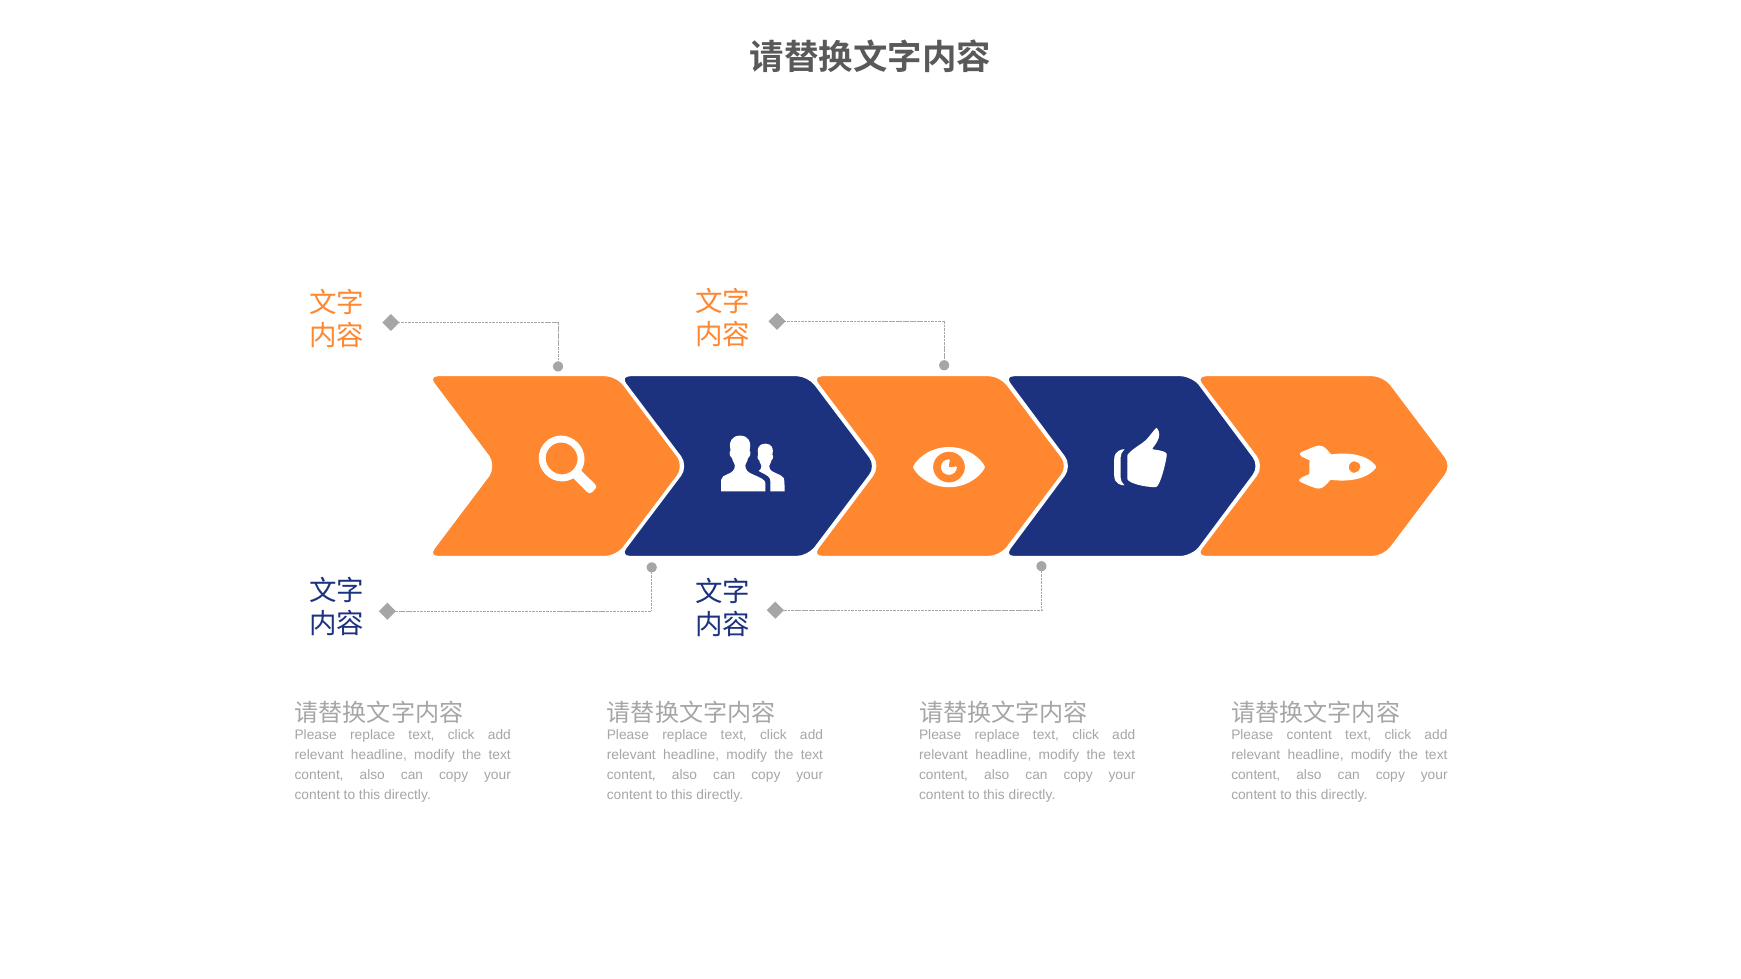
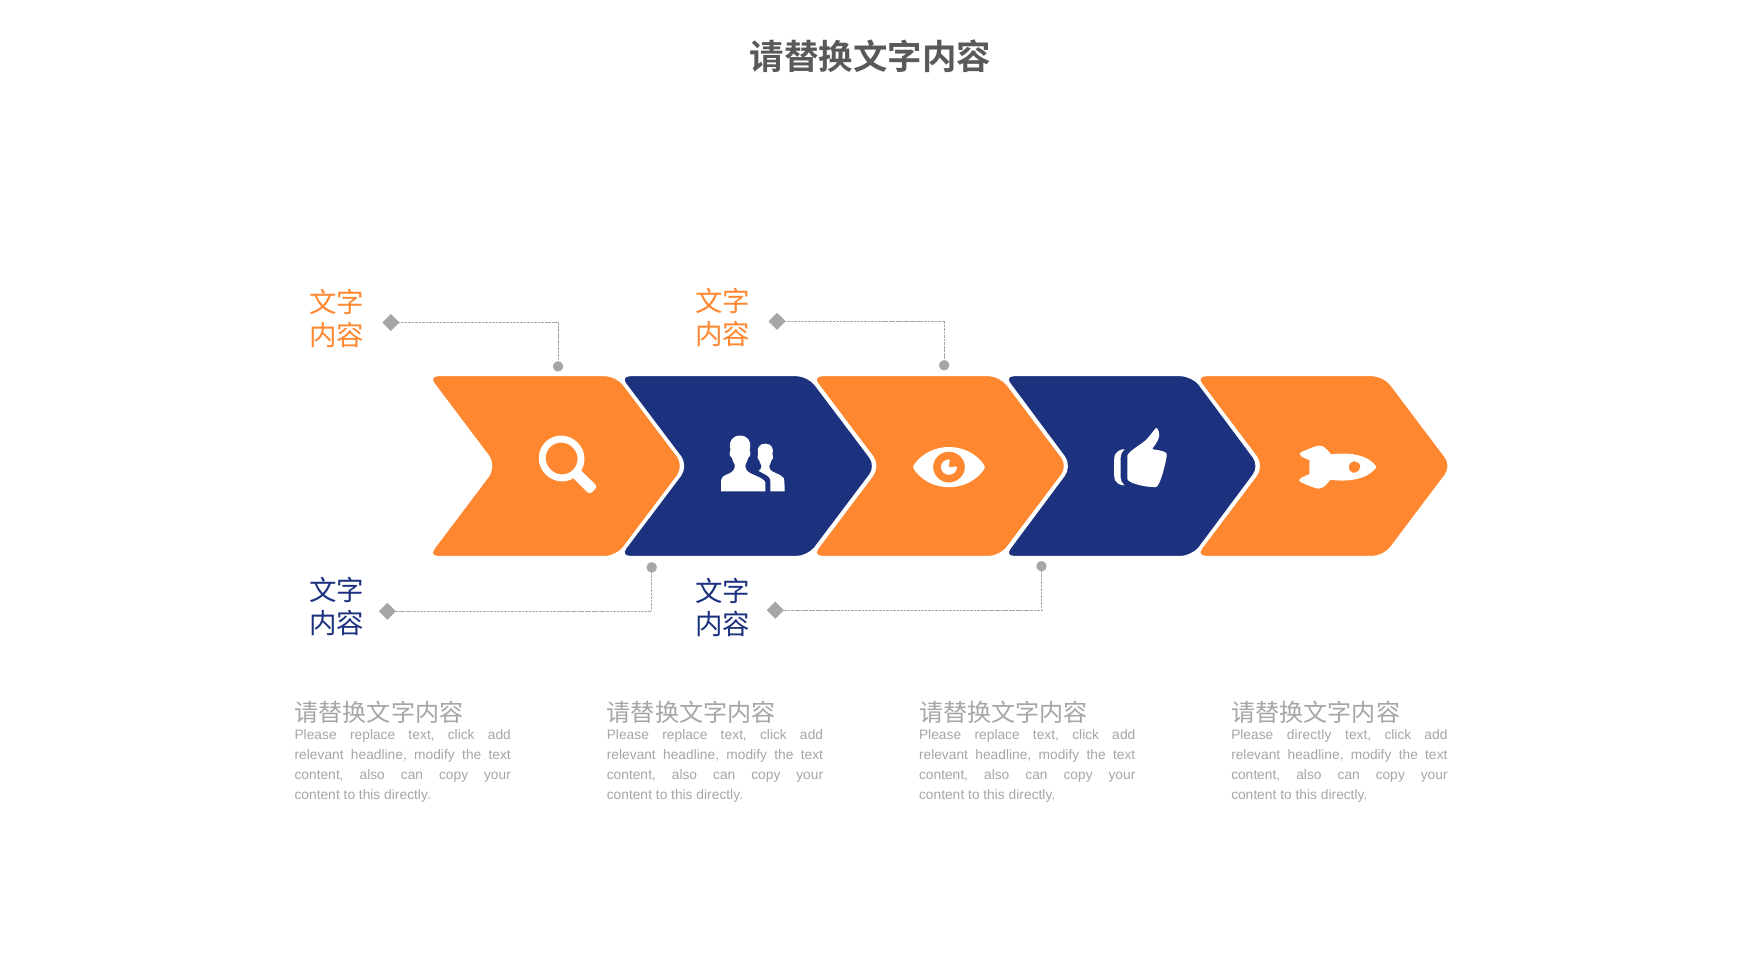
Please content: content -> directly
